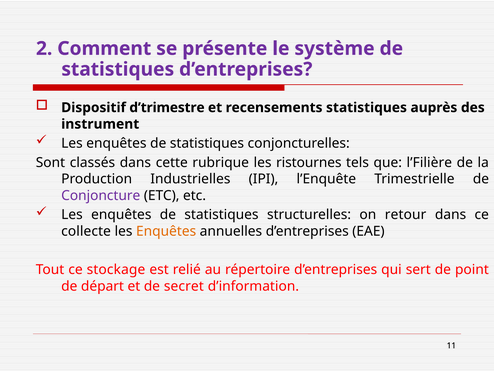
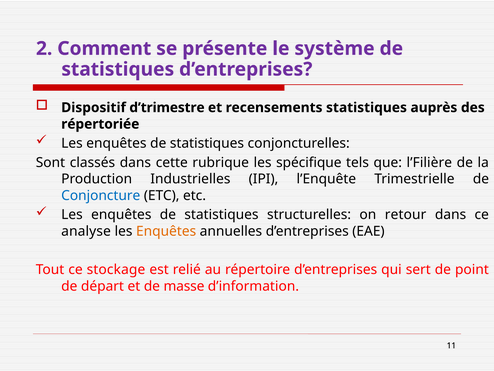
instrument: instrument -> répertoriée
ristournes: ristournes -> spécifique
Conjoncture colour: purple -> blue
collecte: collecte -> analyse
secret: secret -> masse
